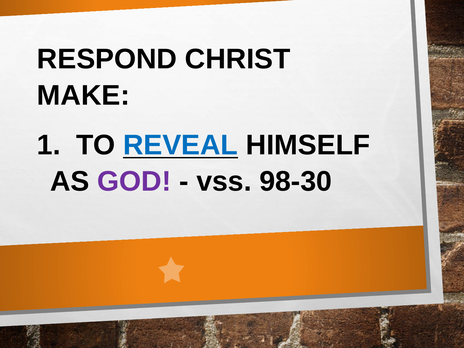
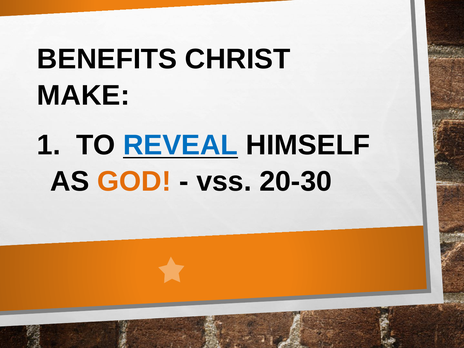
RESPOND: RESPOND -> BENEFITS
GOD colour: purple -> orange
98-30: 98-30 -> 20-30
